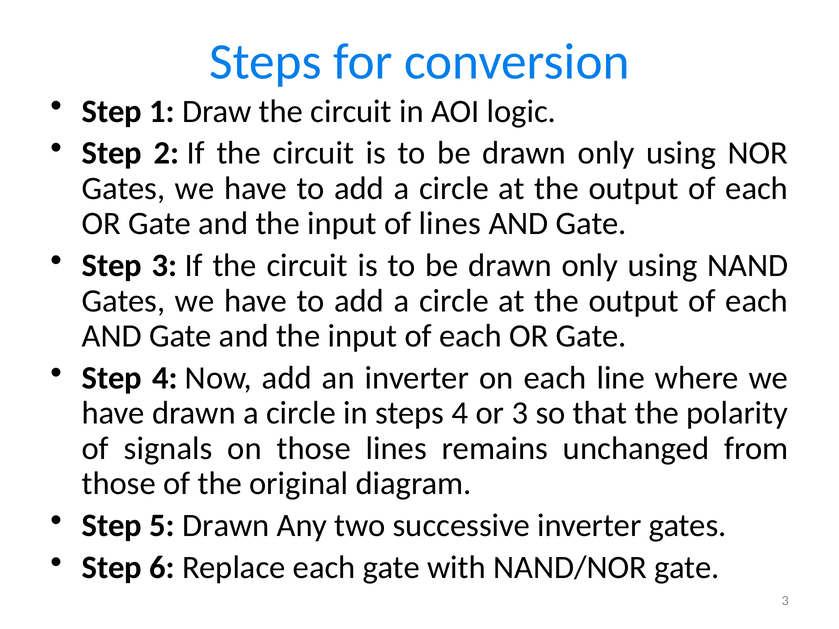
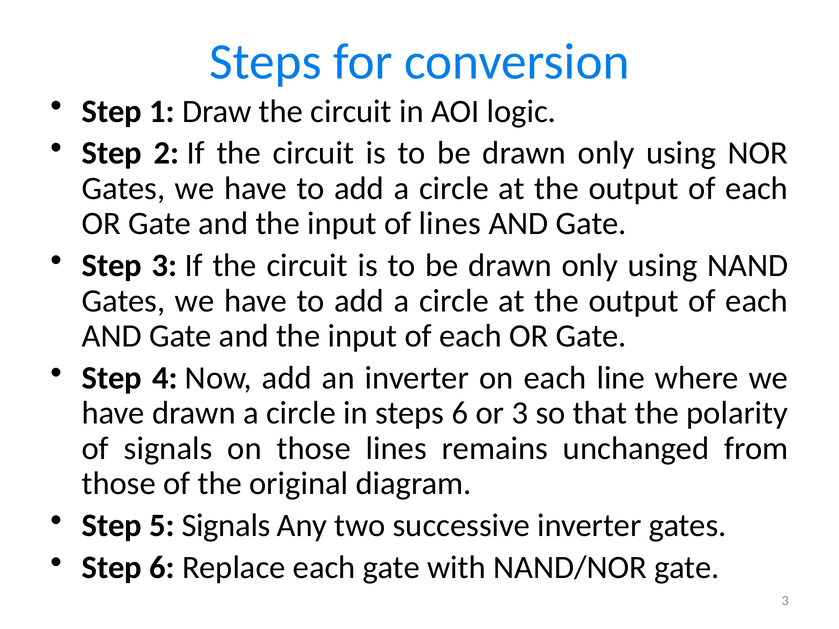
steps 4: 4 -> 6
5 Drawn: Drawn -> Signals
